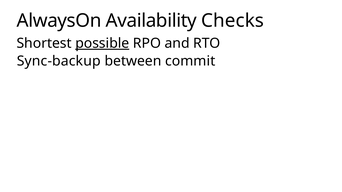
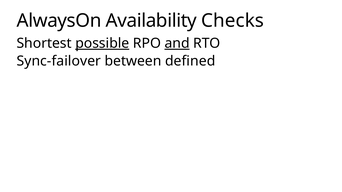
and underline: none -> present
Sync-backup: Sync-backup -> Sync-failover
commit: commit -> defined
